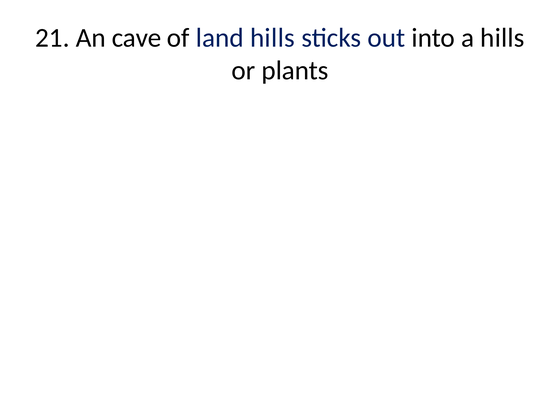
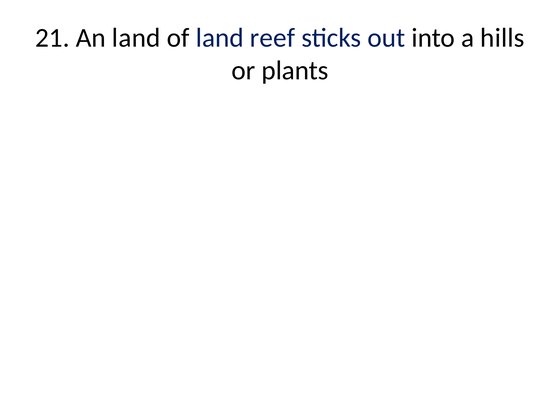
An cave: cave -> land
land hills: hills -> reef
